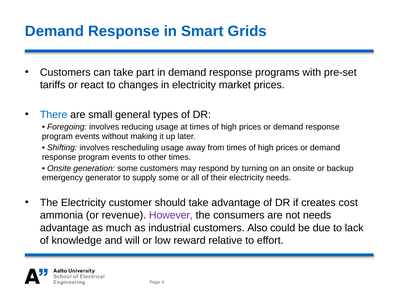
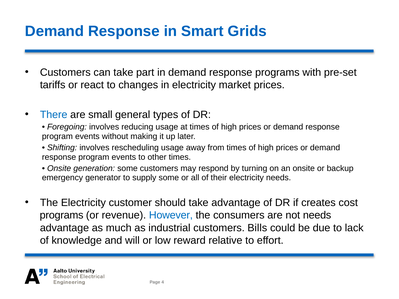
ammonia at (62, 215): ammonia -> programs
However colour: purple -> blue
Also: Also -> Bills
